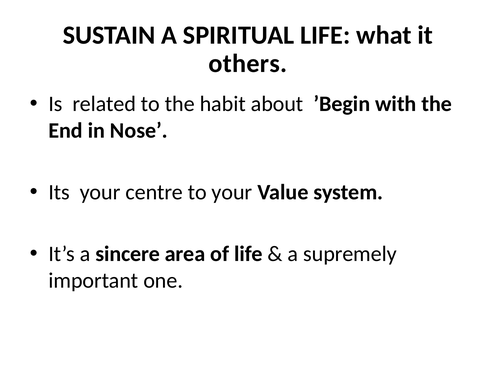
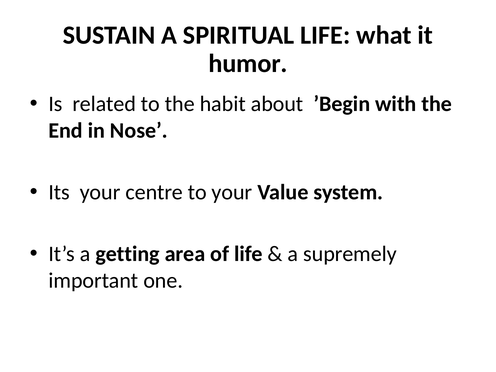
others: others -> humor
sincere: sincere -> getting
